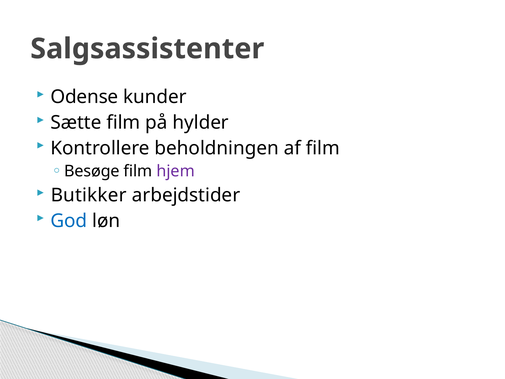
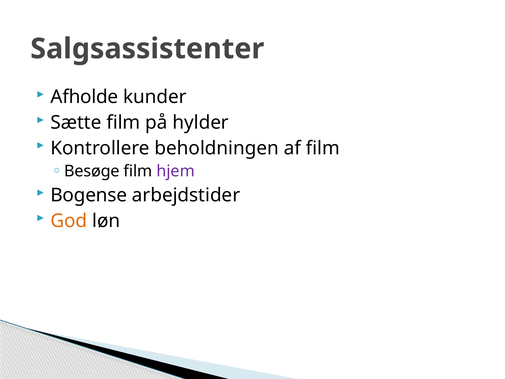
Odense: Odense -> Afholde
Butikker: Butikker -> Bogense
God colour: blue -> orange
